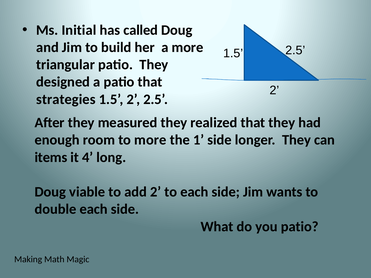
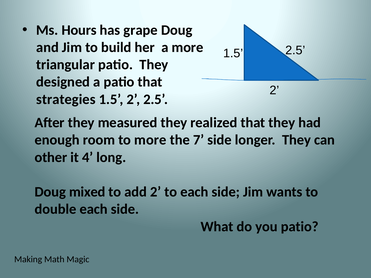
Initial: Initial -> Hours
called: called -> grape
1: 1 -> 7
items: items -> other
viable: viable -> mixed
